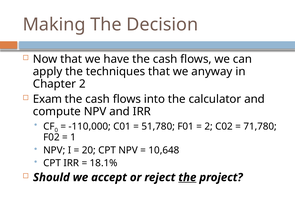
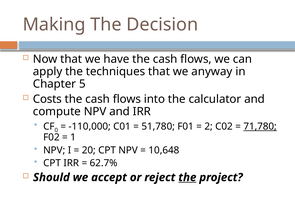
Chapter 2: 2 -> 5
Exam: Exam -> Costs
71,780 underline: none -> present
18.1%: 18.1% -> 62.7%
